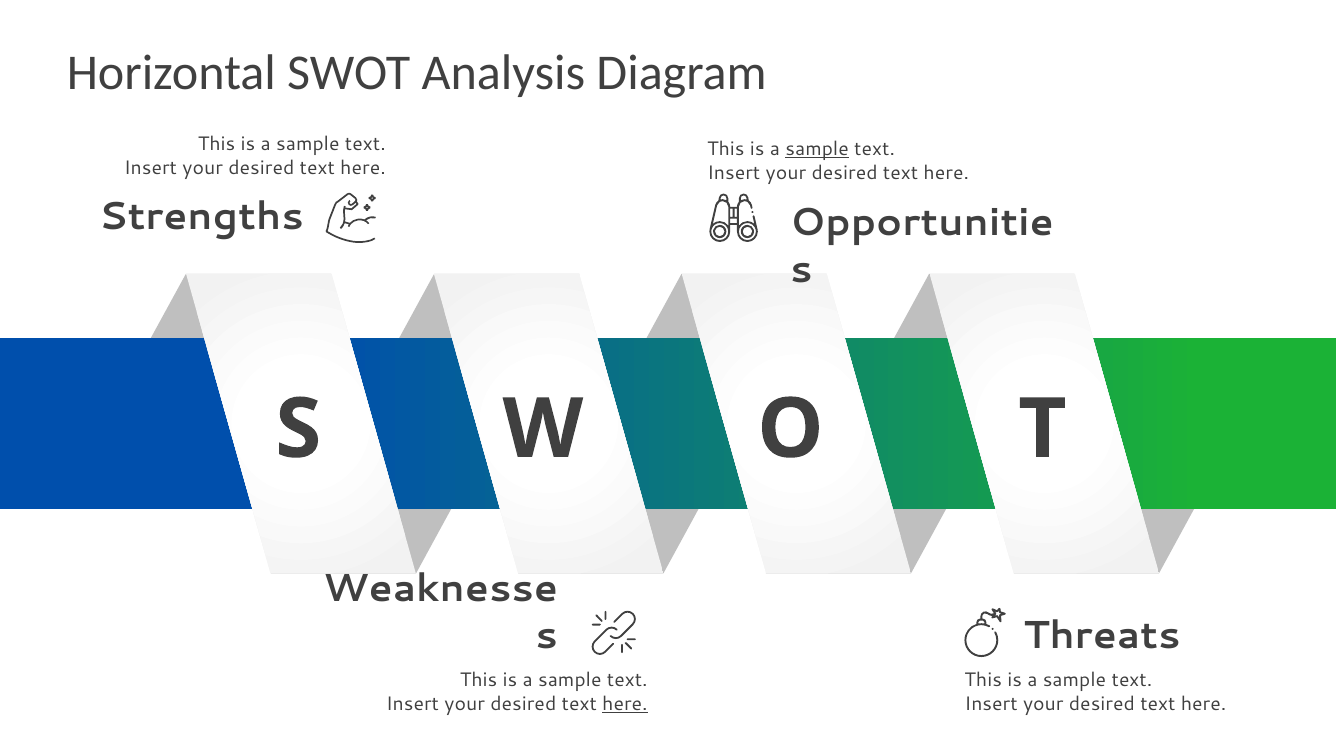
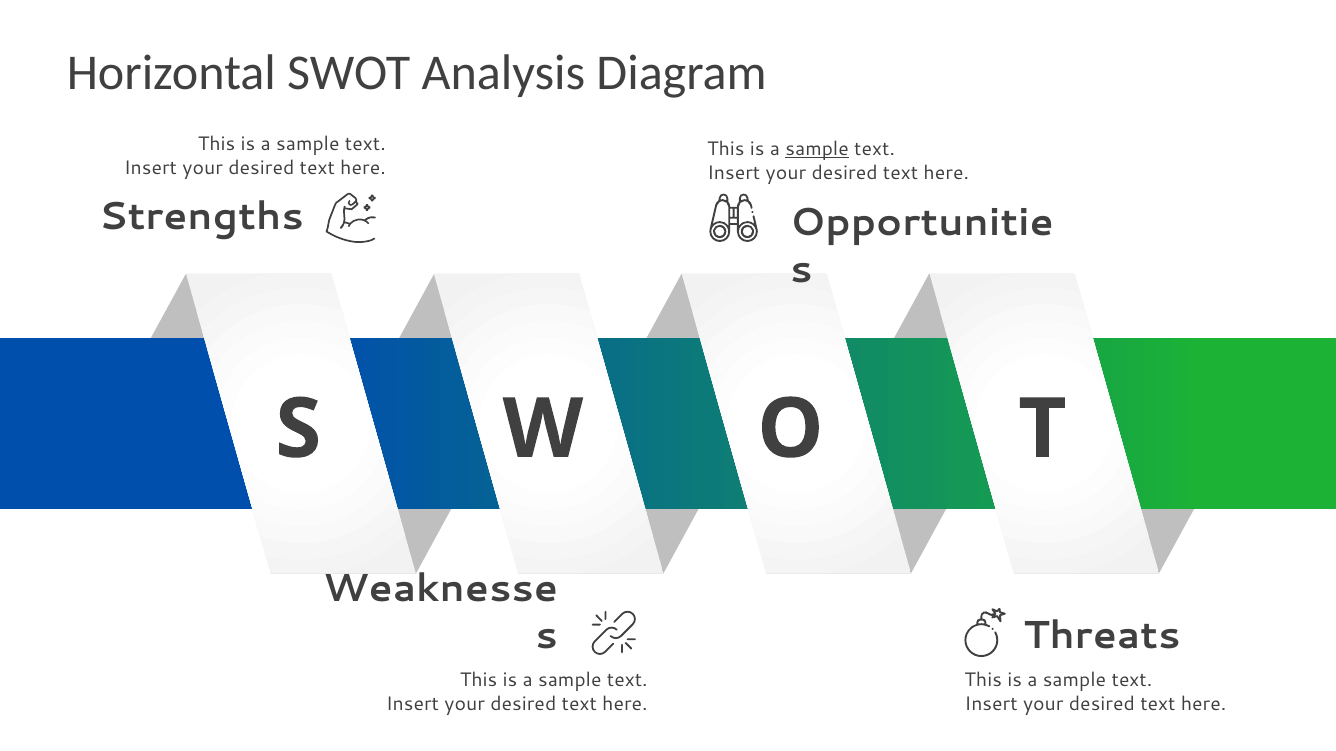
here at (625, 704) underline: present -> none
